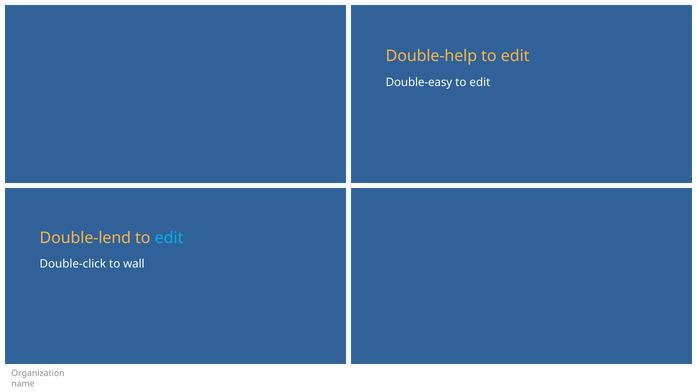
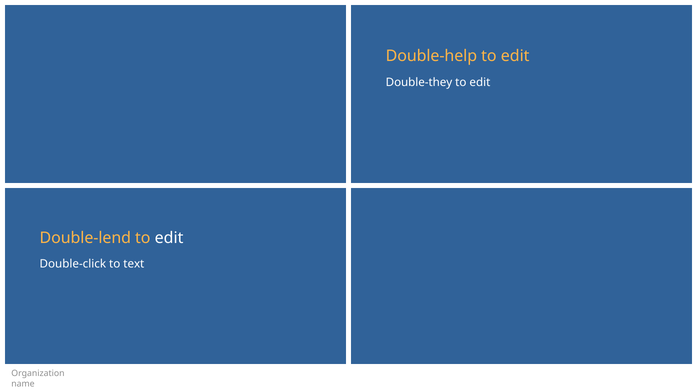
Double-easy: Double-easy -> Double-they
edit at (169, 238) colour: light blue -> white
wall: wall -> text
